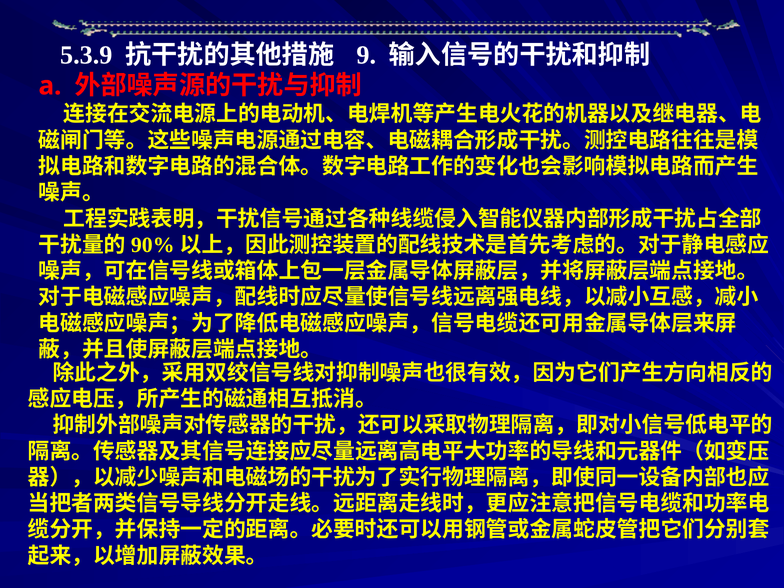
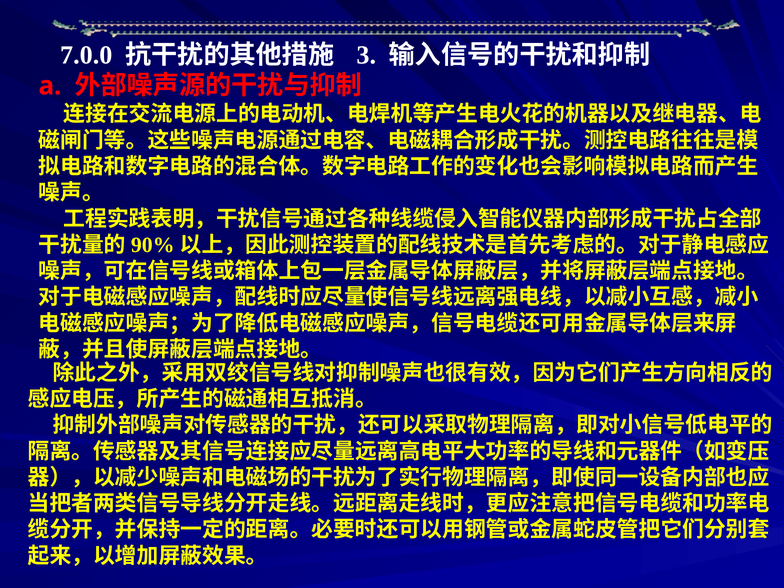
5.3.9: 5.3.9 -> 7.0.0
9: 9 -> 3
